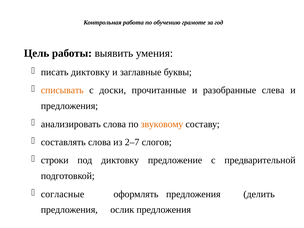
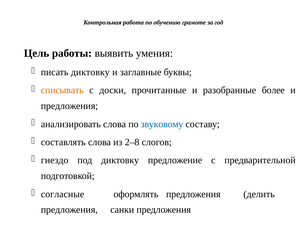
слева: слева -> более
звуковому colour: orange -> blue
2–7: 2–7 -> 2–8
строки: строки -> гнездо
ослик: ослик -> санки
